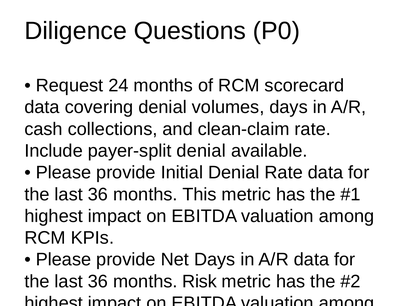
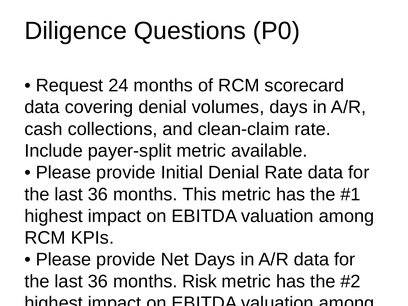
payer-split denial: denial -> metric
